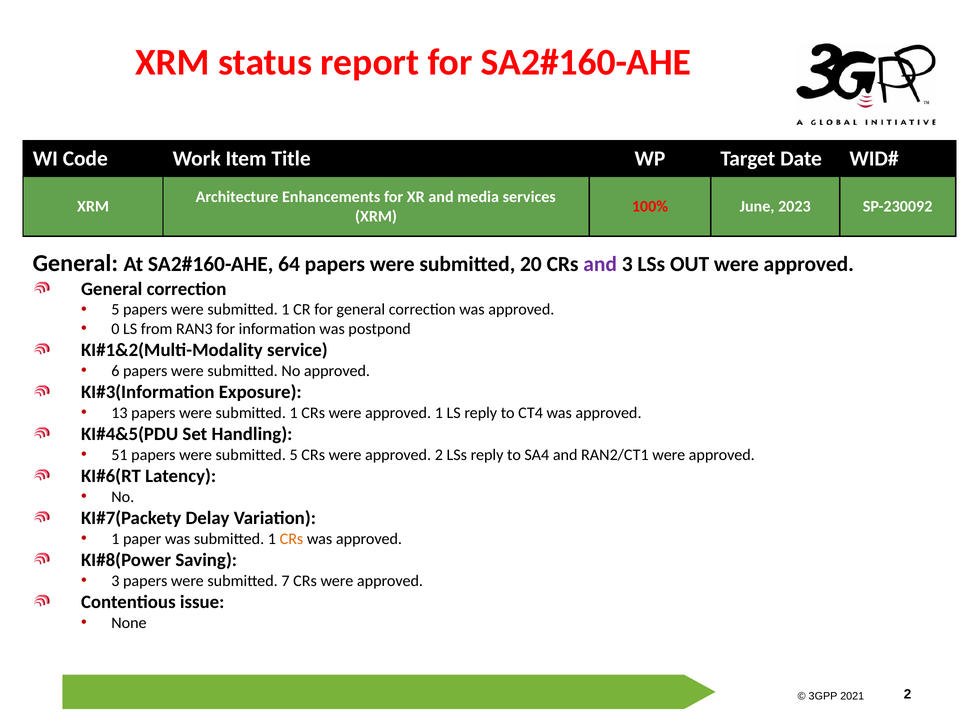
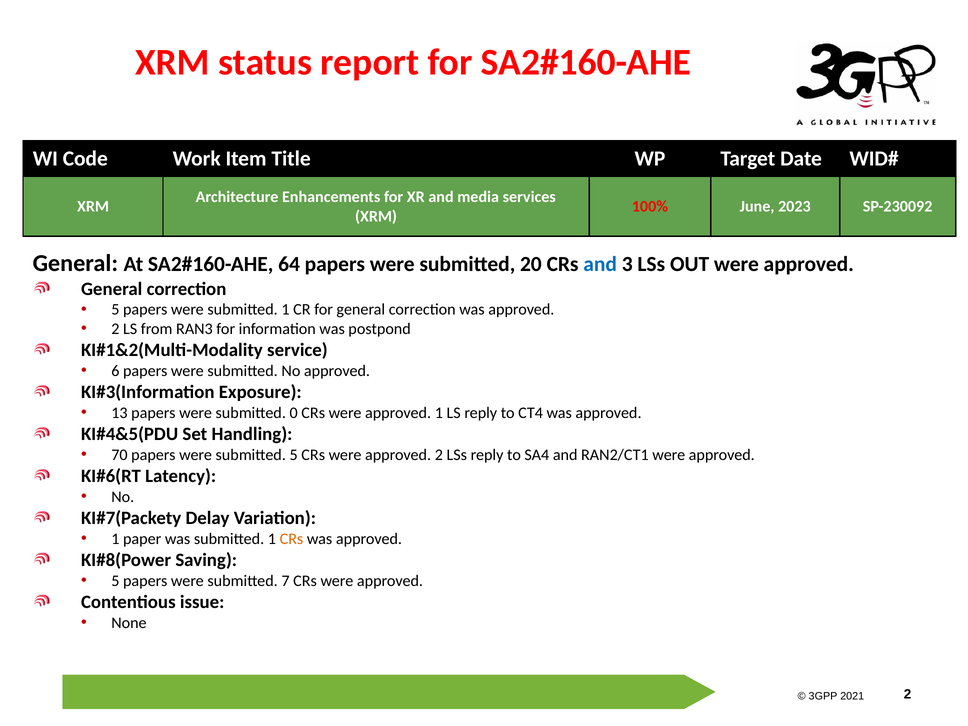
and at (600, 264) colour: purple -> blue
0 at (115, 329): 0 -> 2
1 at (294, 413): 1 -> 0
51: 51 -> 70
3 at (115, 581): 3 -> 5
